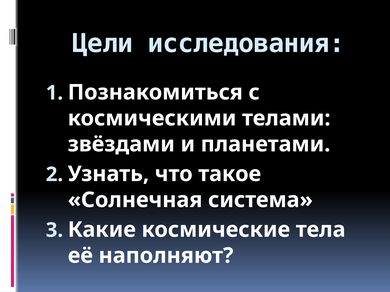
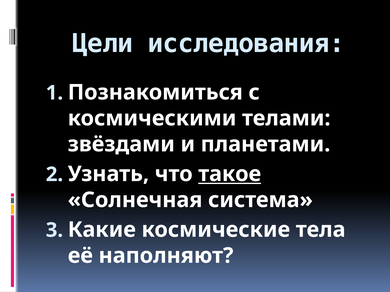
такое underline: none -> present
